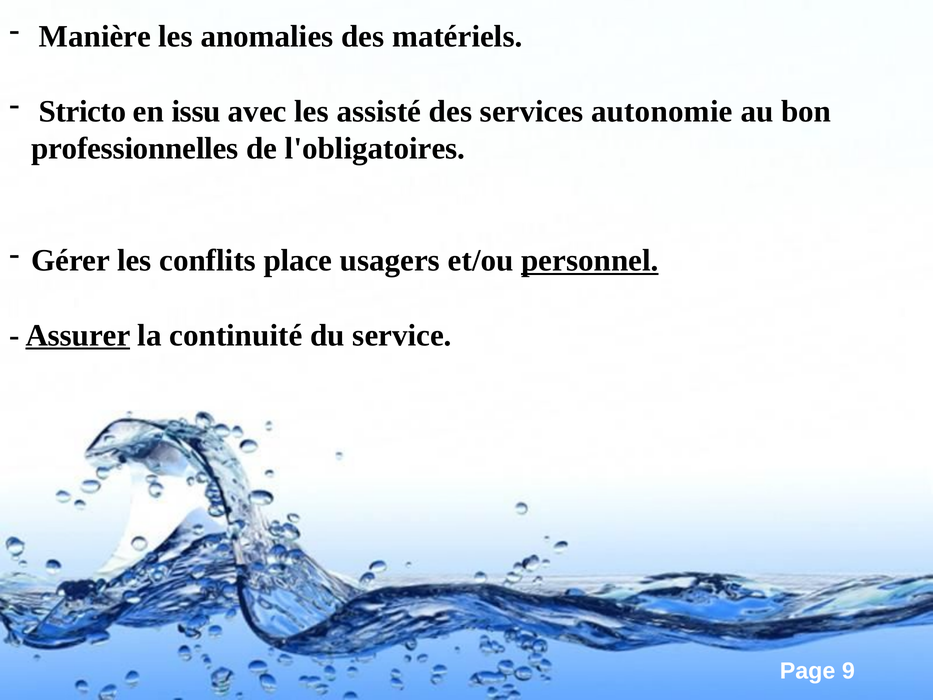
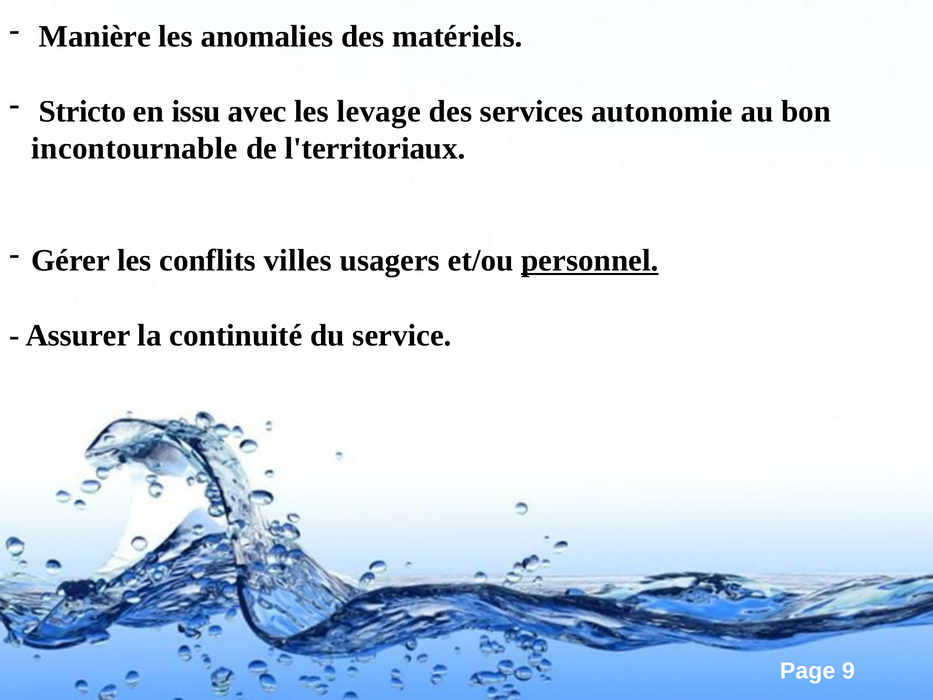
assisté: assisté -> levage
professionnelles: professionnelles -> incontournable
l'obligatoires: l'obligatoires -> l'territoriaux
place: place -> villes
Assurer underline: present -> none
